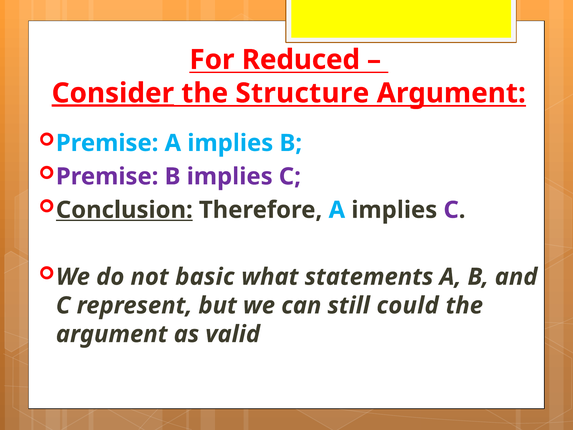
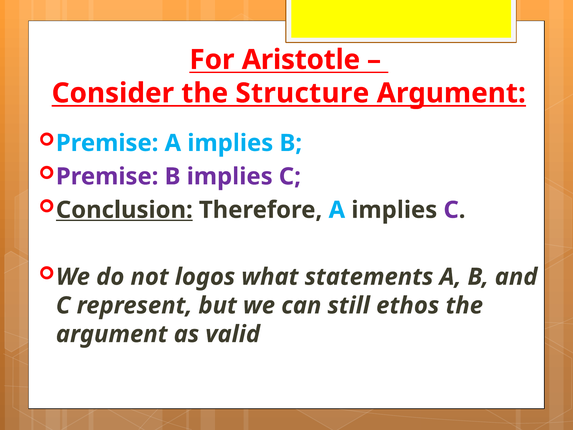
Reduced: Reduced -> Aristotle
Consider underline: present -> none
basic: basic -> logos
could: could -> ethos
